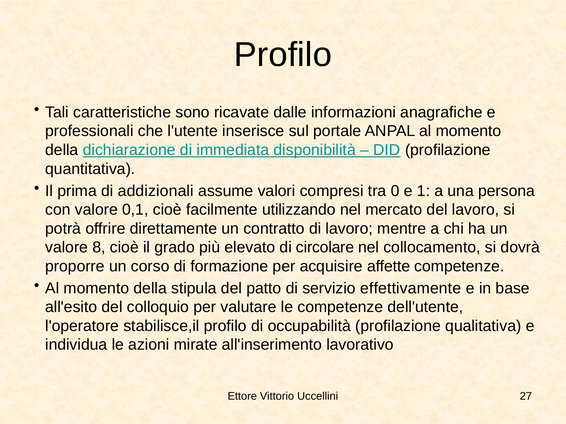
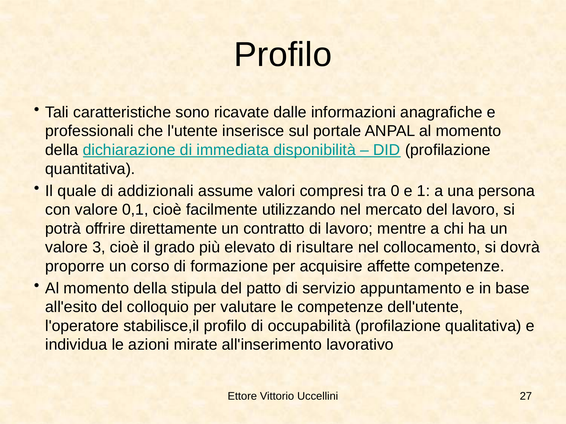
prima: prima -> quale
8: 8 -> 3
circolare: circolare -> risultare
effettivamente: effettivamente -> appuntamento
